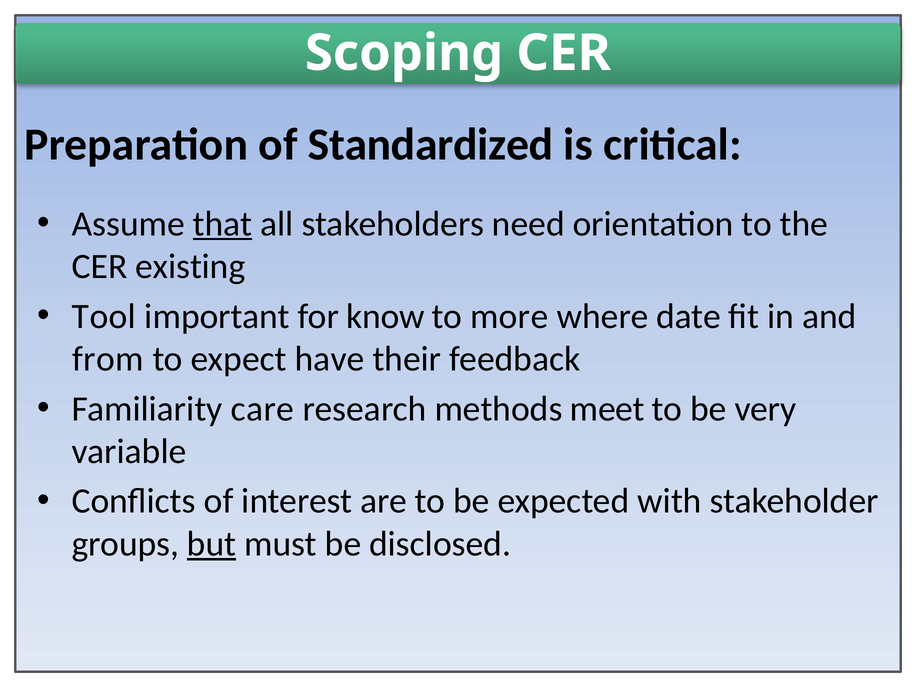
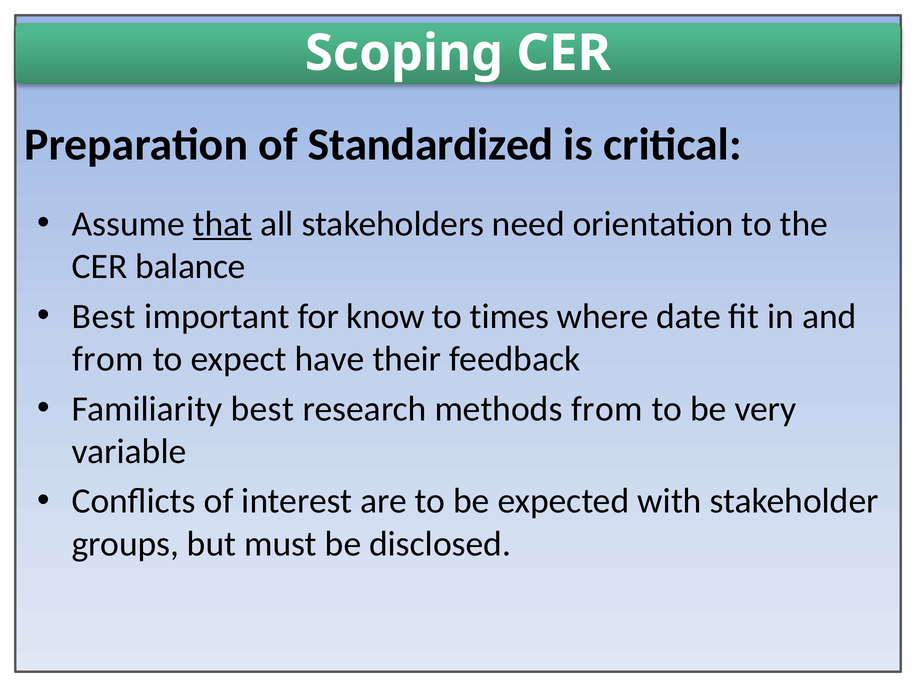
existing: existing -> balance
Tool at (104, 316): Tool -> Best
more: more -> times
Familiarity care: care -> best
methods meet: meet -> from
but underline: present -> none
